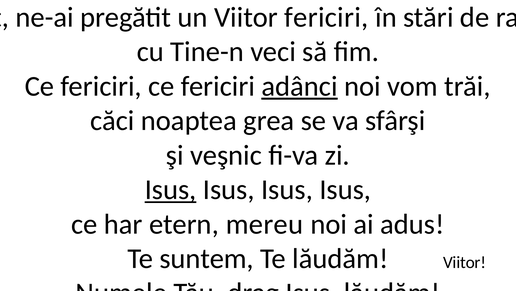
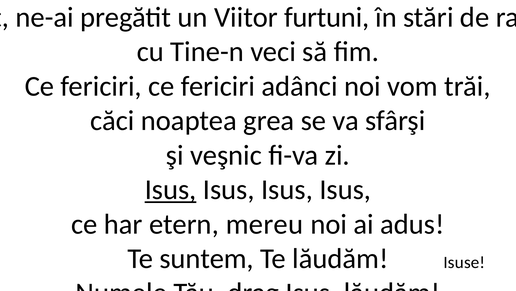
Viitor fericiri: fericiri -> furtuni
adânci underline: present -> none
Viitor at (465, 262): Viitor -> Isuse
